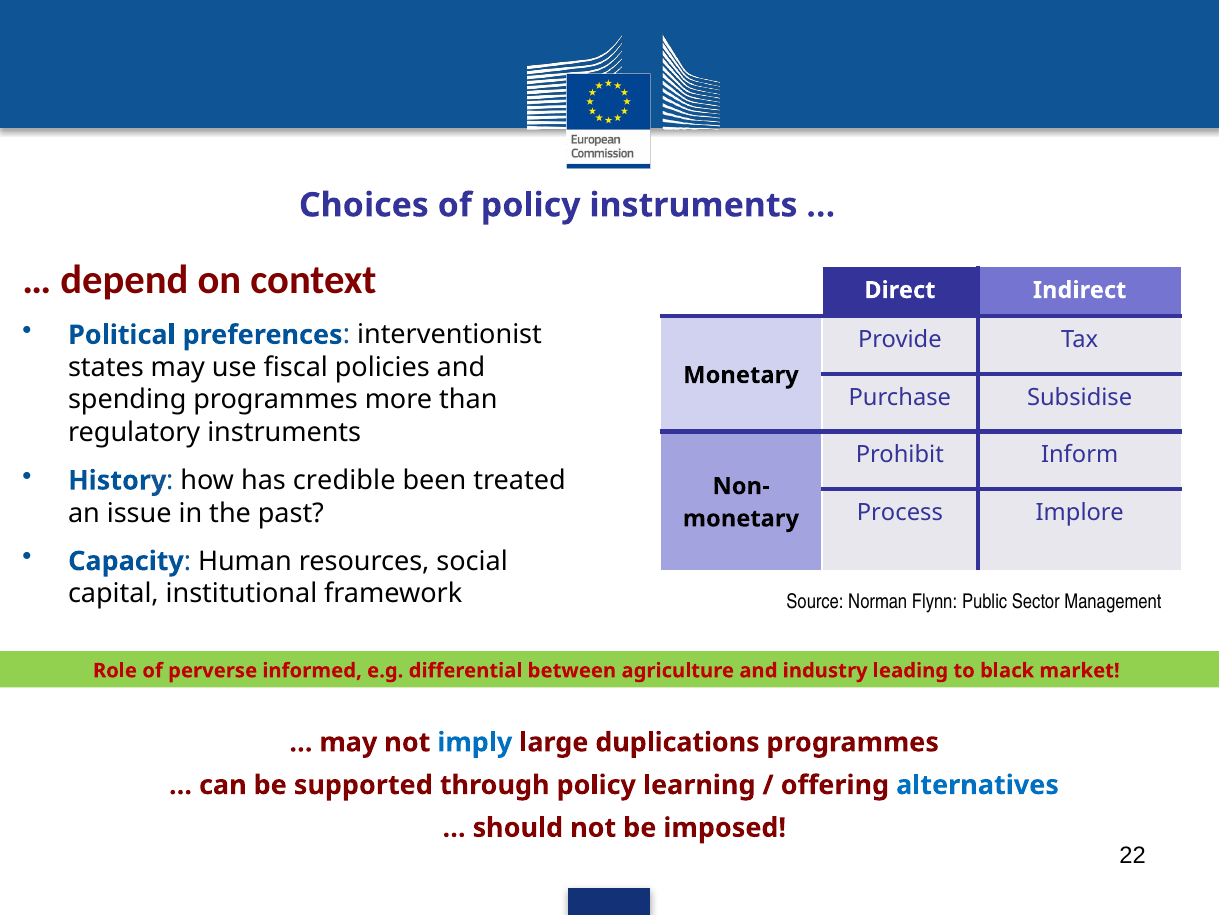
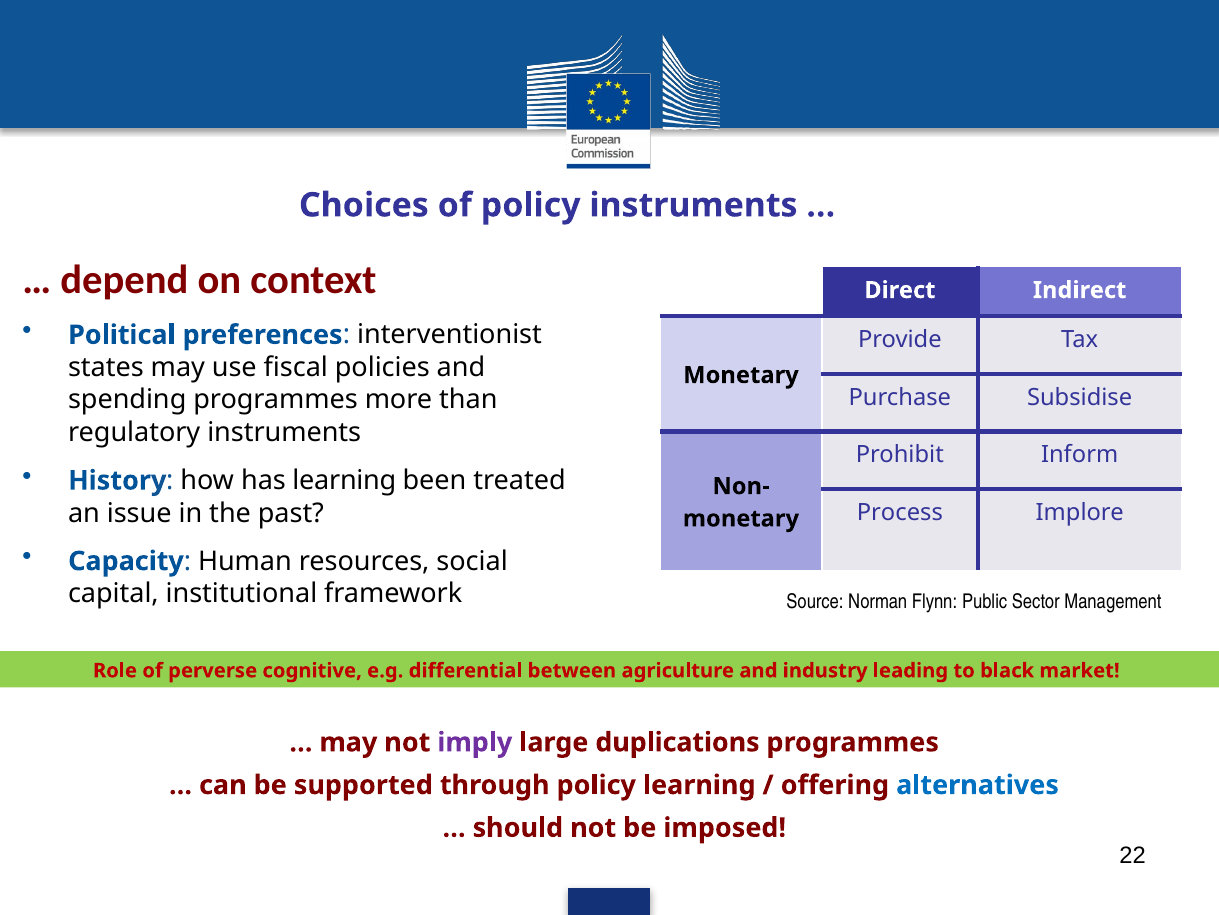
has credible: credible -> learning
informed: informed -> cognitive
imply colour: blue -> purple
